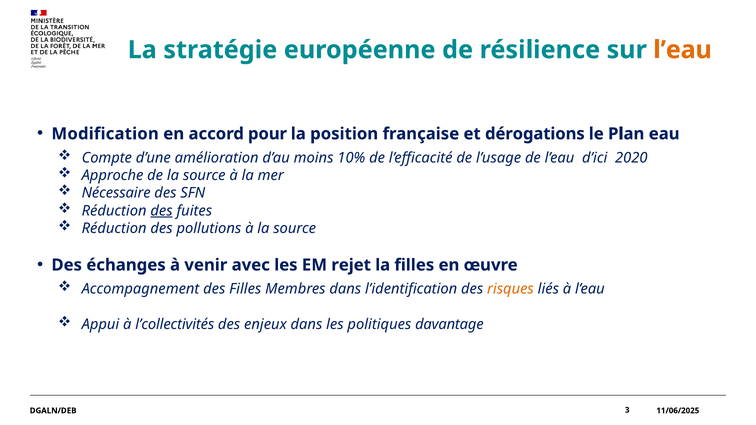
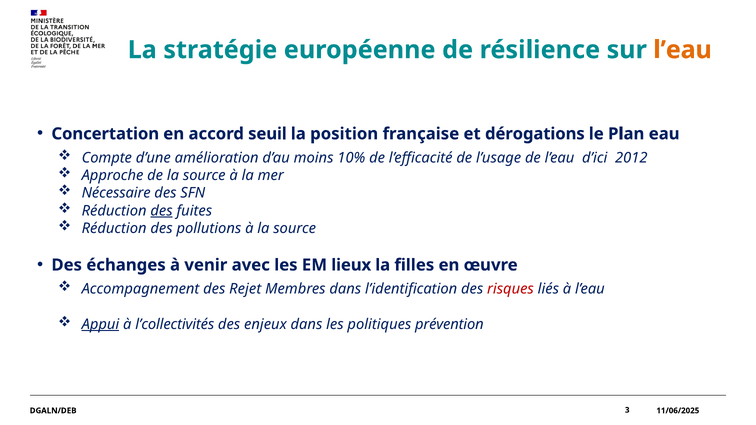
Modification: Modification -> Concertation
pour: pour -> seuil
2020: 2020 -> 2012
rejet: rejet -> lieux
des Filles: Filles -> Rejet
risques colour: orange -> red
Appui underline: none -> present
davantage: davantage -> prévention
